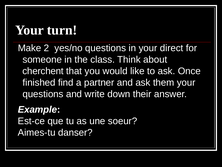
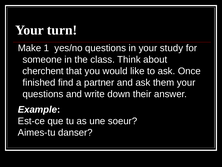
2: 2 -> 1
direct: direct -> study
